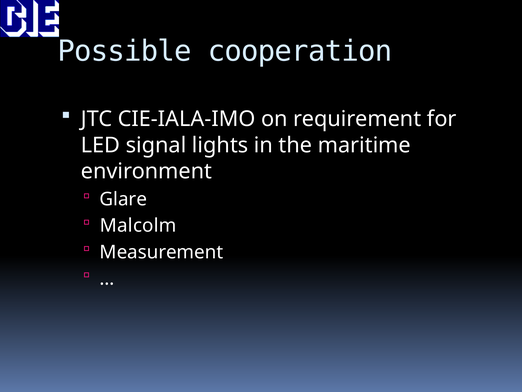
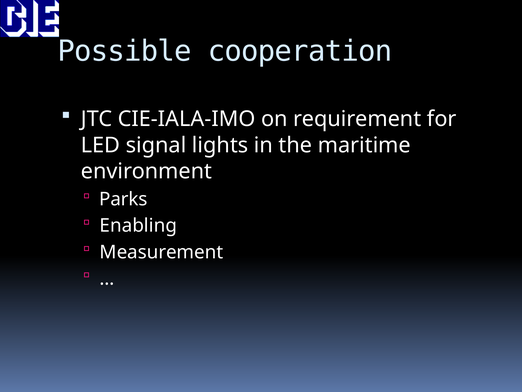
Glare: Glare -> Parks
Malcolm: Malcolm -> Enabling
